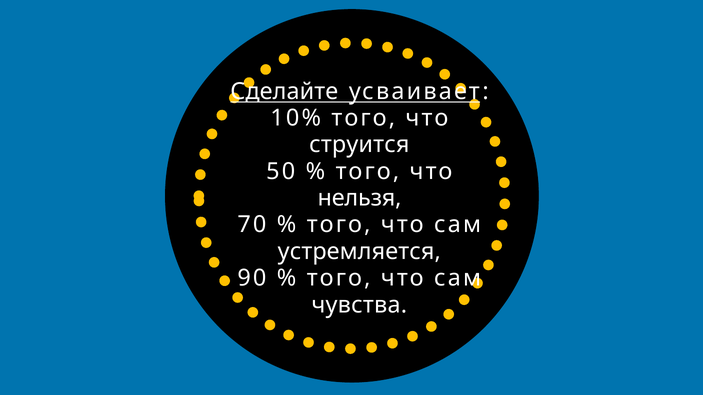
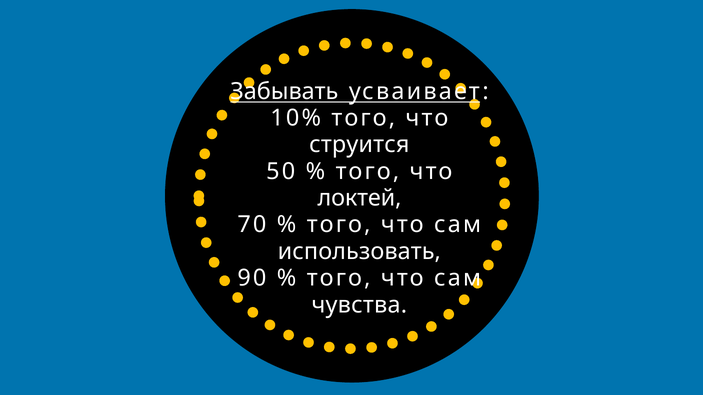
Сделайте: Сделайте -> Забывать
нельзя: нельзя -> локтей
устремляется: устремляется -> использовать
